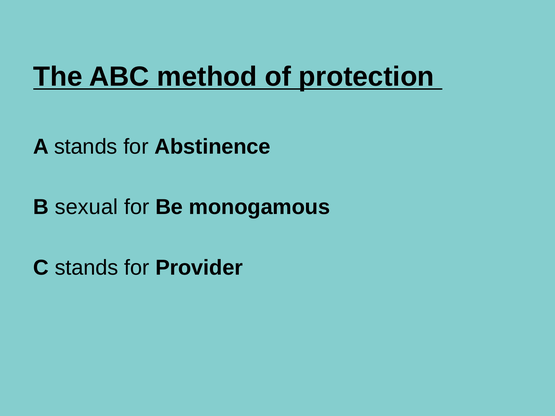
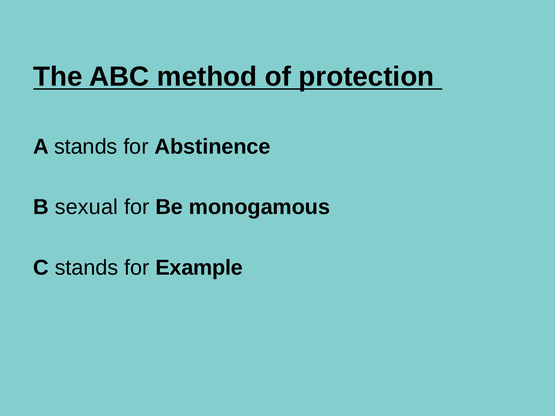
Provider: Provider -> Example
